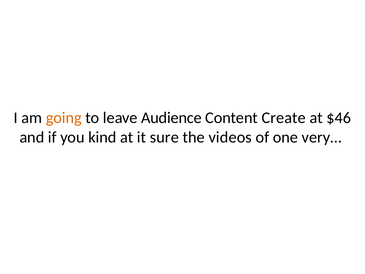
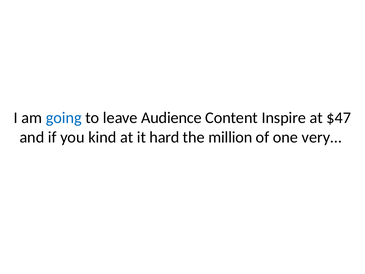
going colour: orange -> blue
Create: Create -> Inspire
$46: $46 -> $47
sure: sure -> hard
videos: videos -> million
